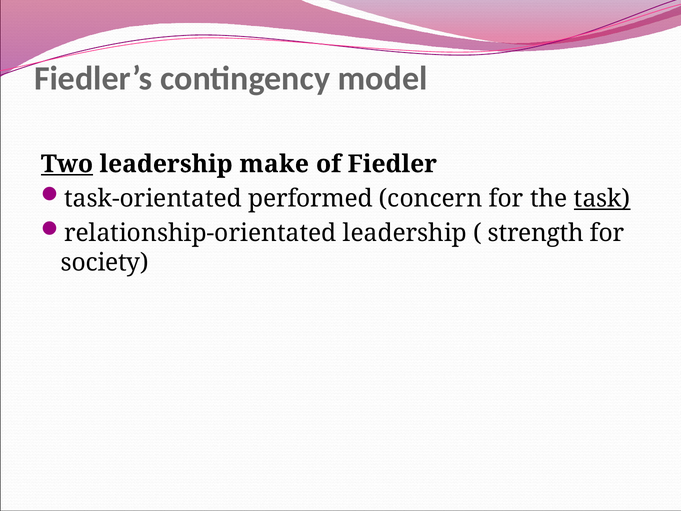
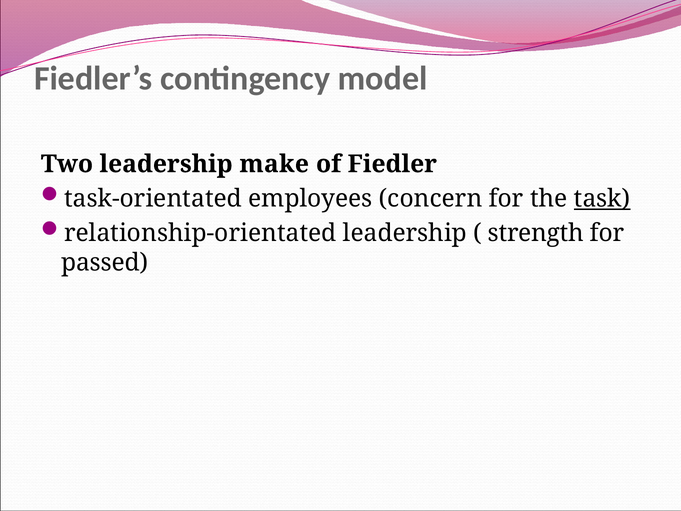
Two underline: present -> none
performed: performed -> employees
society: society -> passed
